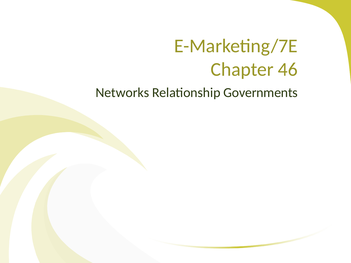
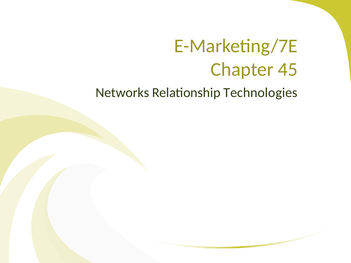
46: 46 -> 45
Governments: Governments -> Technologies
